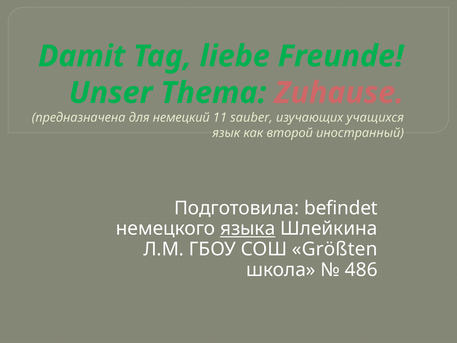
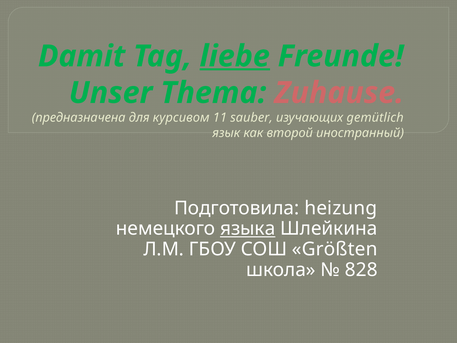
liebe underline: none -> present
немецкий: немецкий -> курсивом
учащихся: учащихся -> gemütlich
befindet: befindet -> heizung
486: 486 -> 828
